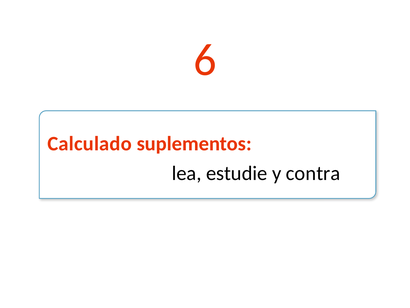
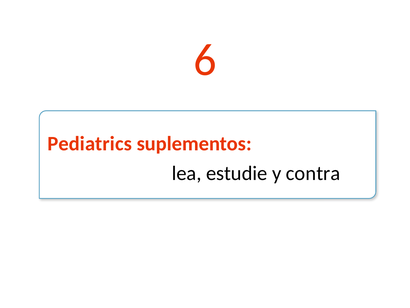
Calculado: Calculado -> Pediatrics
